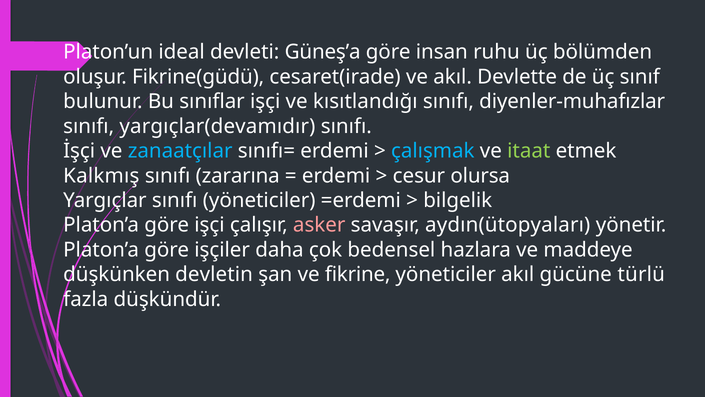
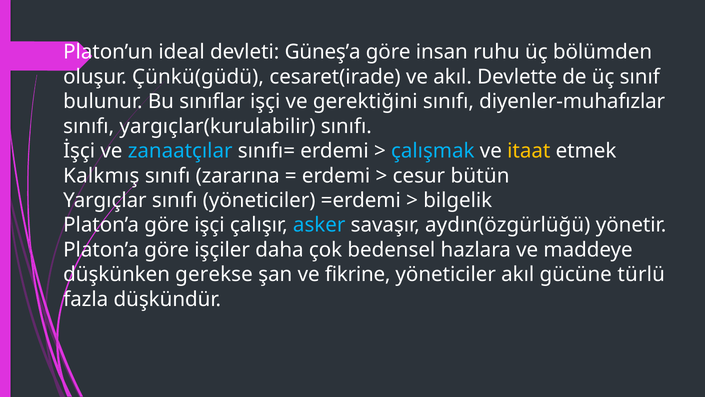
Fikrine(güdü: Fikrine(güdü -> Çünkü(güdü
kısıtlandığı: kısıtlandığı -> gerektiğini
yargıçlar(devamıdır: yargıçlar(devamıdır -> yargıçlar(kurulabilir
itaat colour: light green -> yellow
olursa: olursa -> bütün
asker colour: pink -> light blue
aydın(ütopyaları: aydın(ütopyaları -> aydın(özgürlüğü
devletin: devletin -> gerekse
